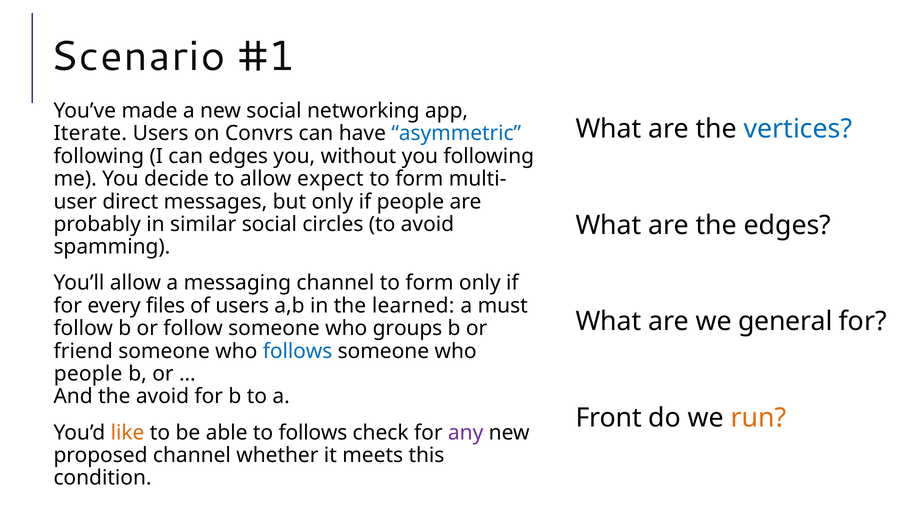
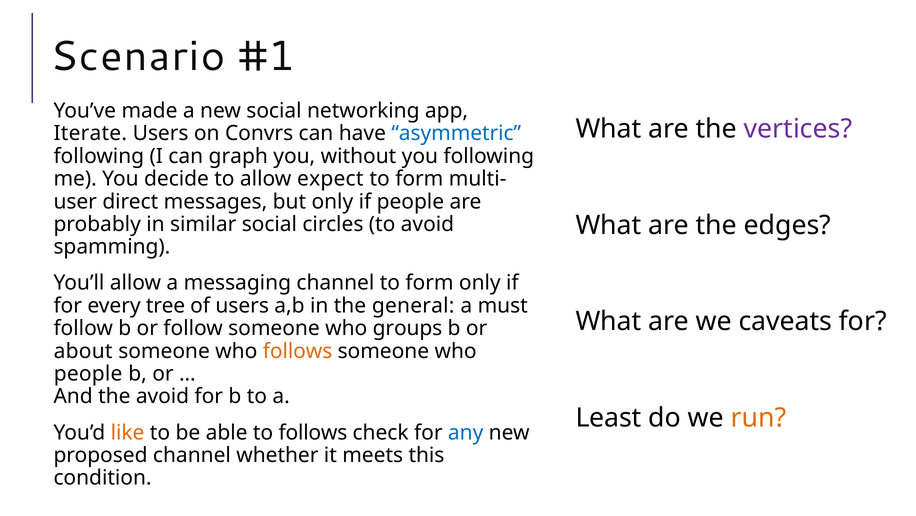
vertices colour: blue -> purple
can edges: edges -> graph
files: files -> tree
learned: learned -> general
general: general -> caveats
friend: friend -> about
follows at (298, 351) colour: blue -> orange
Front: Front -> Least
any colour: purple -> blue
